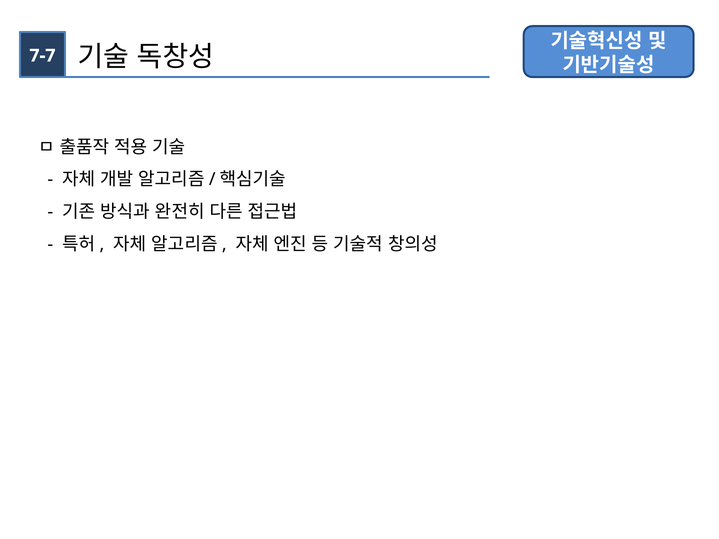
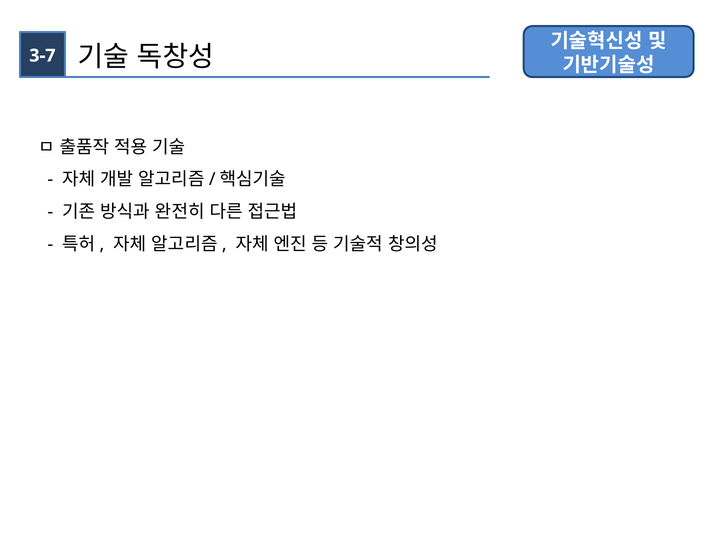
7-7: 7-7 -> 3-7
